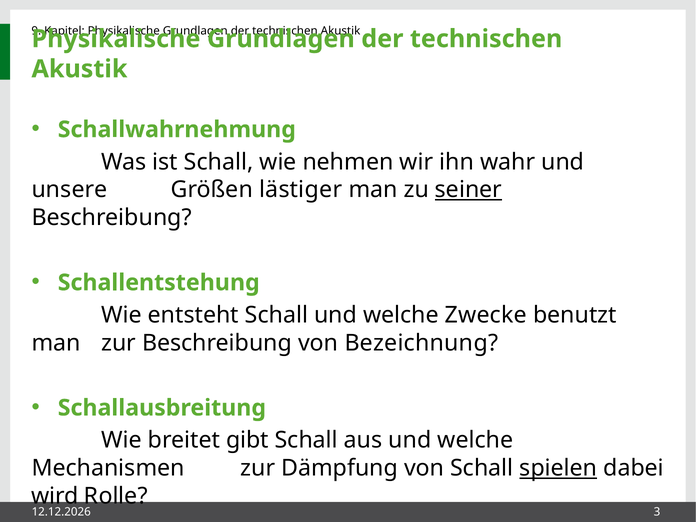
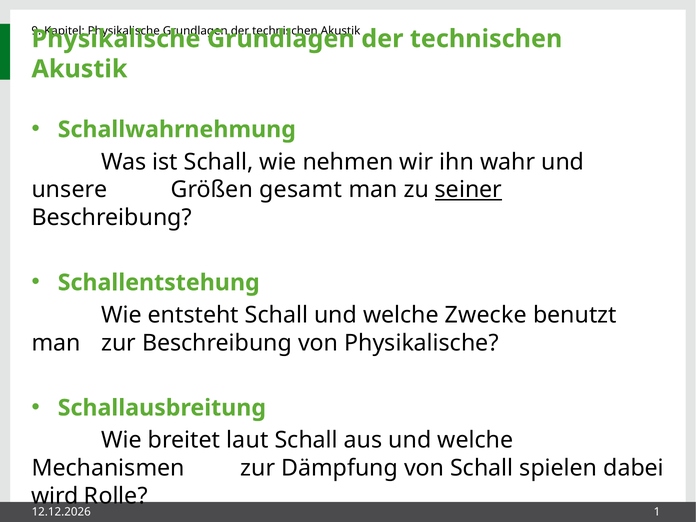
lästiger: lästiger -> gesamt
von Bezeichnung: Bezeichnung -> Physikalische
gibt: gibt -> laut
spielen underline: present -> none
3: 3 -> 1
